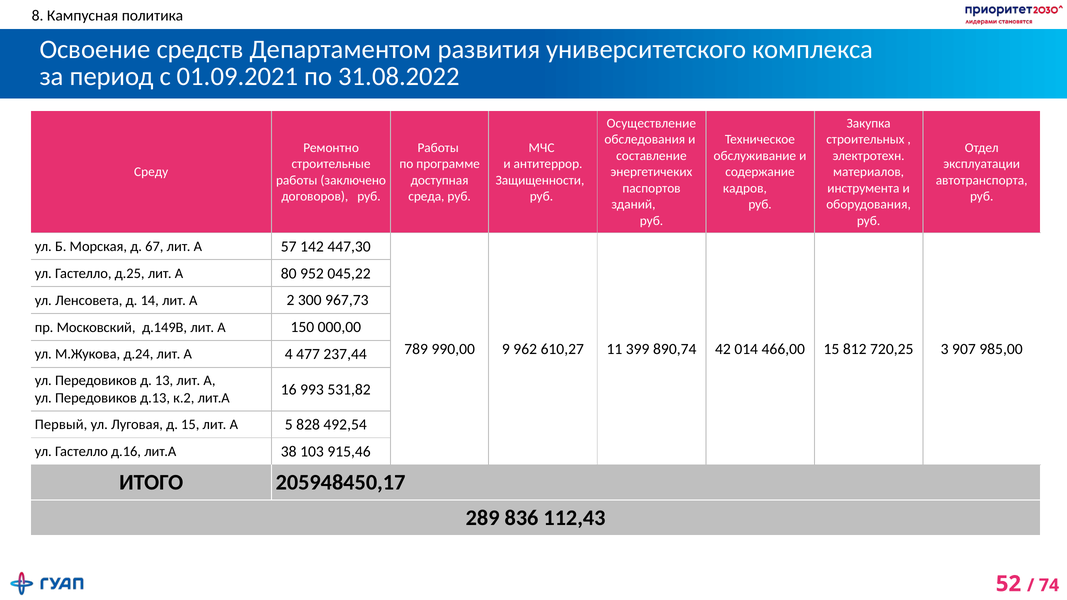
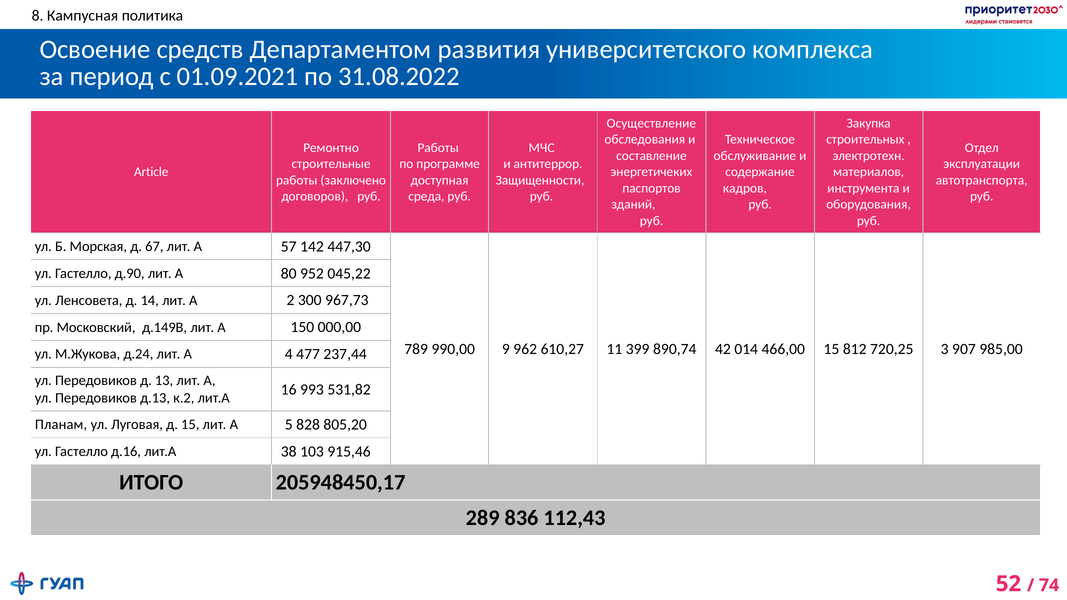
Среду: Среду -> Article
д.25: д.25 -> д.90
Первый: Первый -> Планам
492,54: 492,54 -> 805,20
